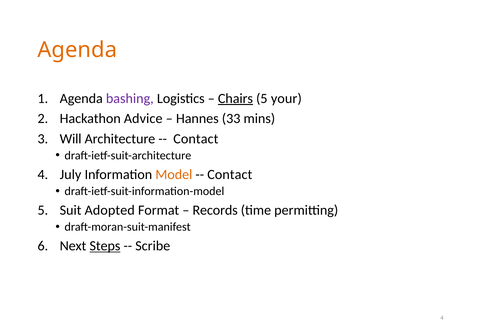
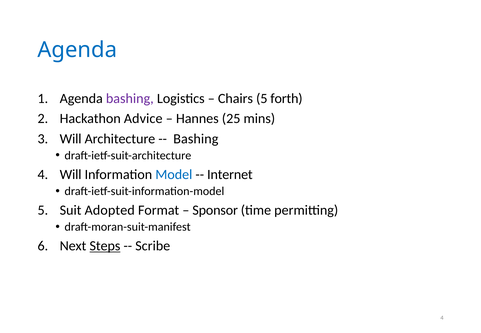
Agenda at (77, 50) colour: orange -> blue
Chairs underline: present -> none
your: your -> forth
33: 33 -> 25
Contact at (196, 139): Contact -> Bashing
4 July: July -> Will
Model colour: orange -> blue
Contact at (230, 175): Contact -> Internet
Records: Records -> Sponsor
